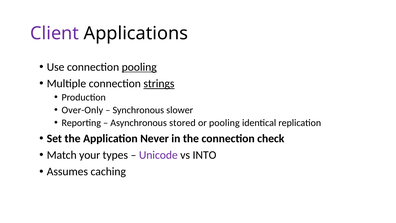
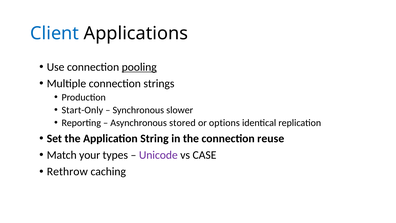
Client colour: purple -> blue
strings underline: present -> none
Over-Only: Over-Only -> Start-Only
or pooling: pooling -> options
Never: Never -> String
check: check -> reuse
INTO: INTO -> CASE
Assumes: Assumes -> Rethrow
